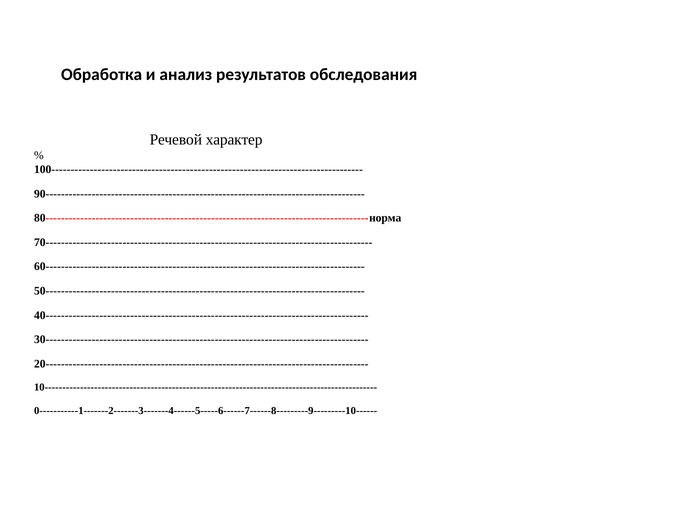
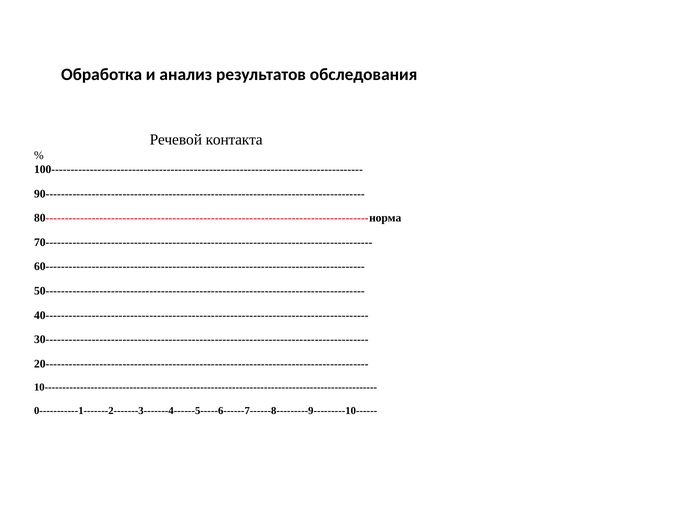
характер: характер -> контакта
